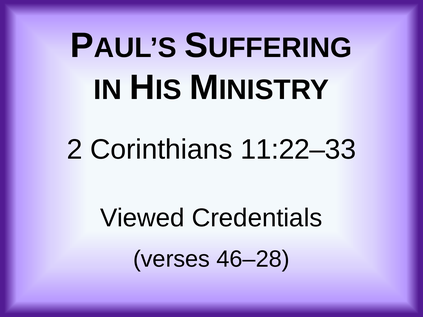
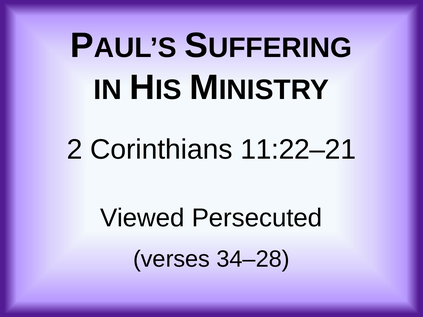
11:22–33: 11:22–33 -> 11:22–21
Credentials: Credentials -> Persecuted
46–28: 46–28 -> 34–28
